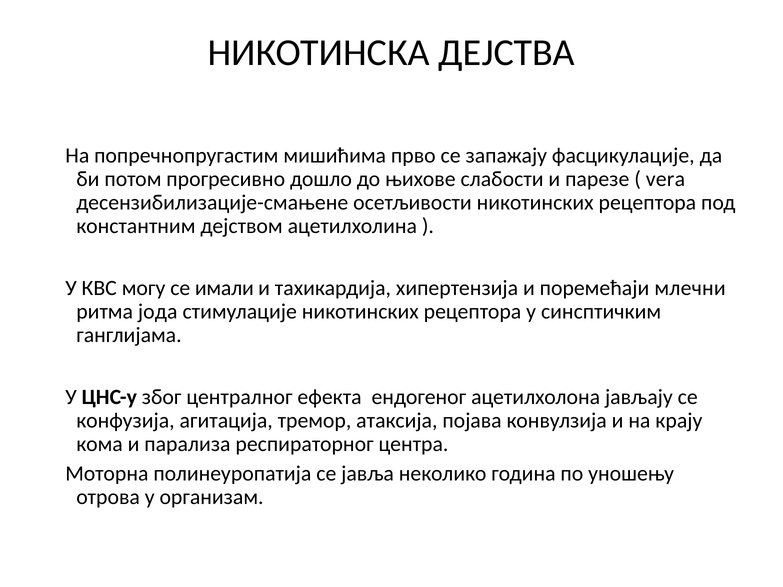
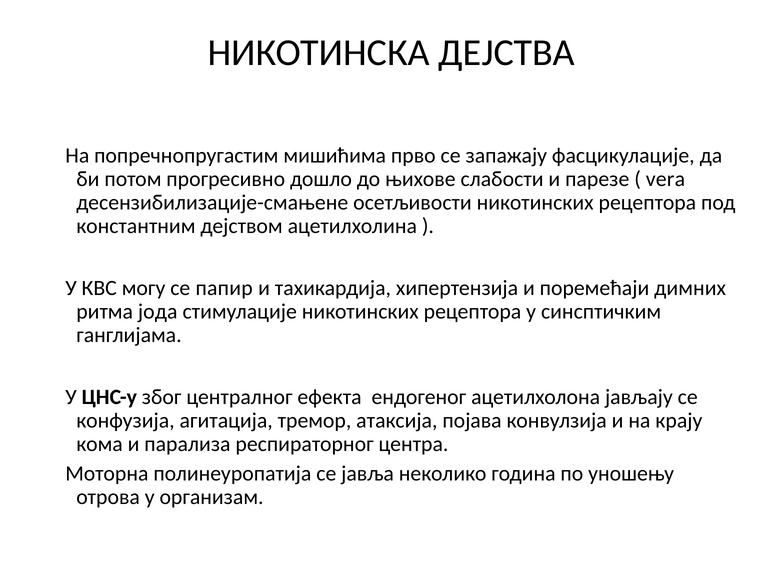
имали: имали -> папир
млечни: млечни -> димних
